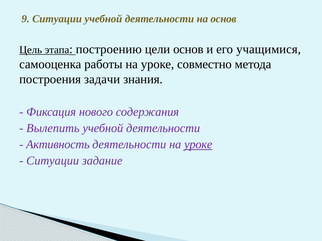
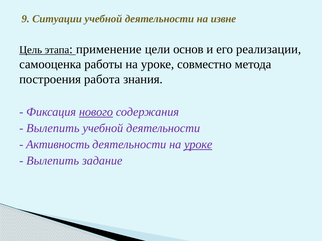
на основ: основ -> извне
построению: построению -> применение
учащимися: учащимися -> реализации
задачи: задачи -> работа
нового underline: none -> present
Ситуации at (53, 161): Ситуации -> Вылепить
